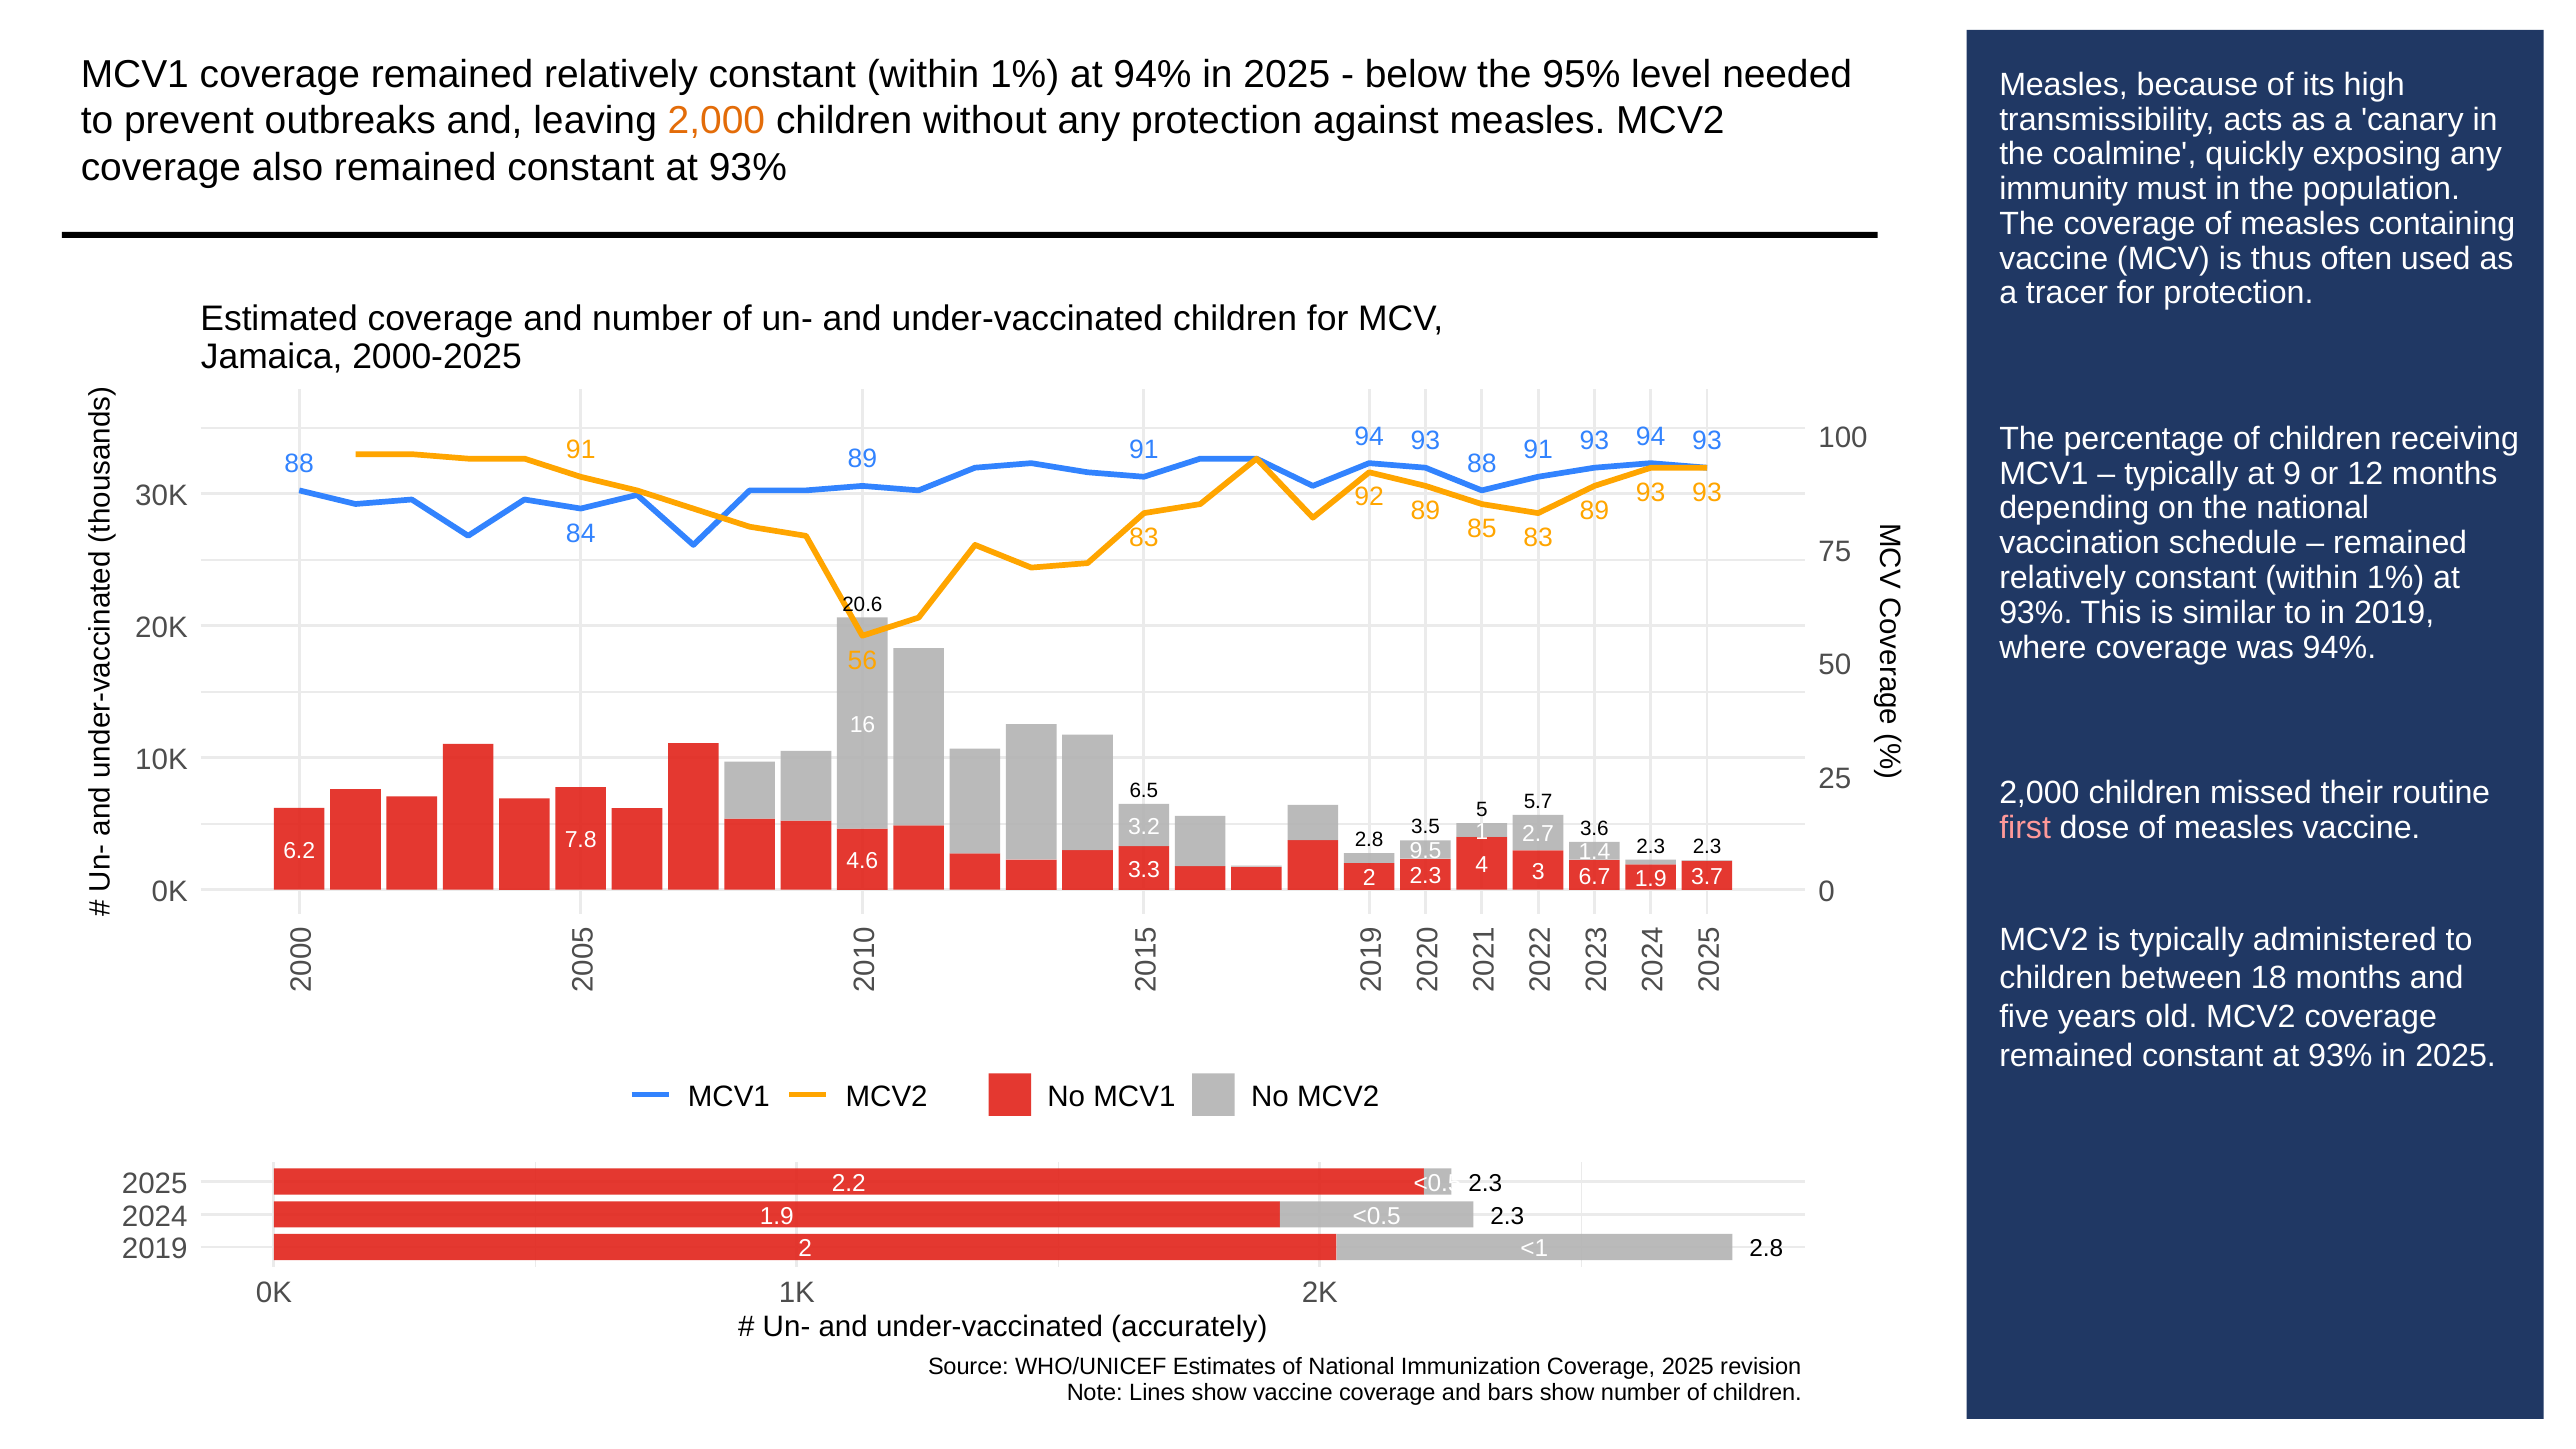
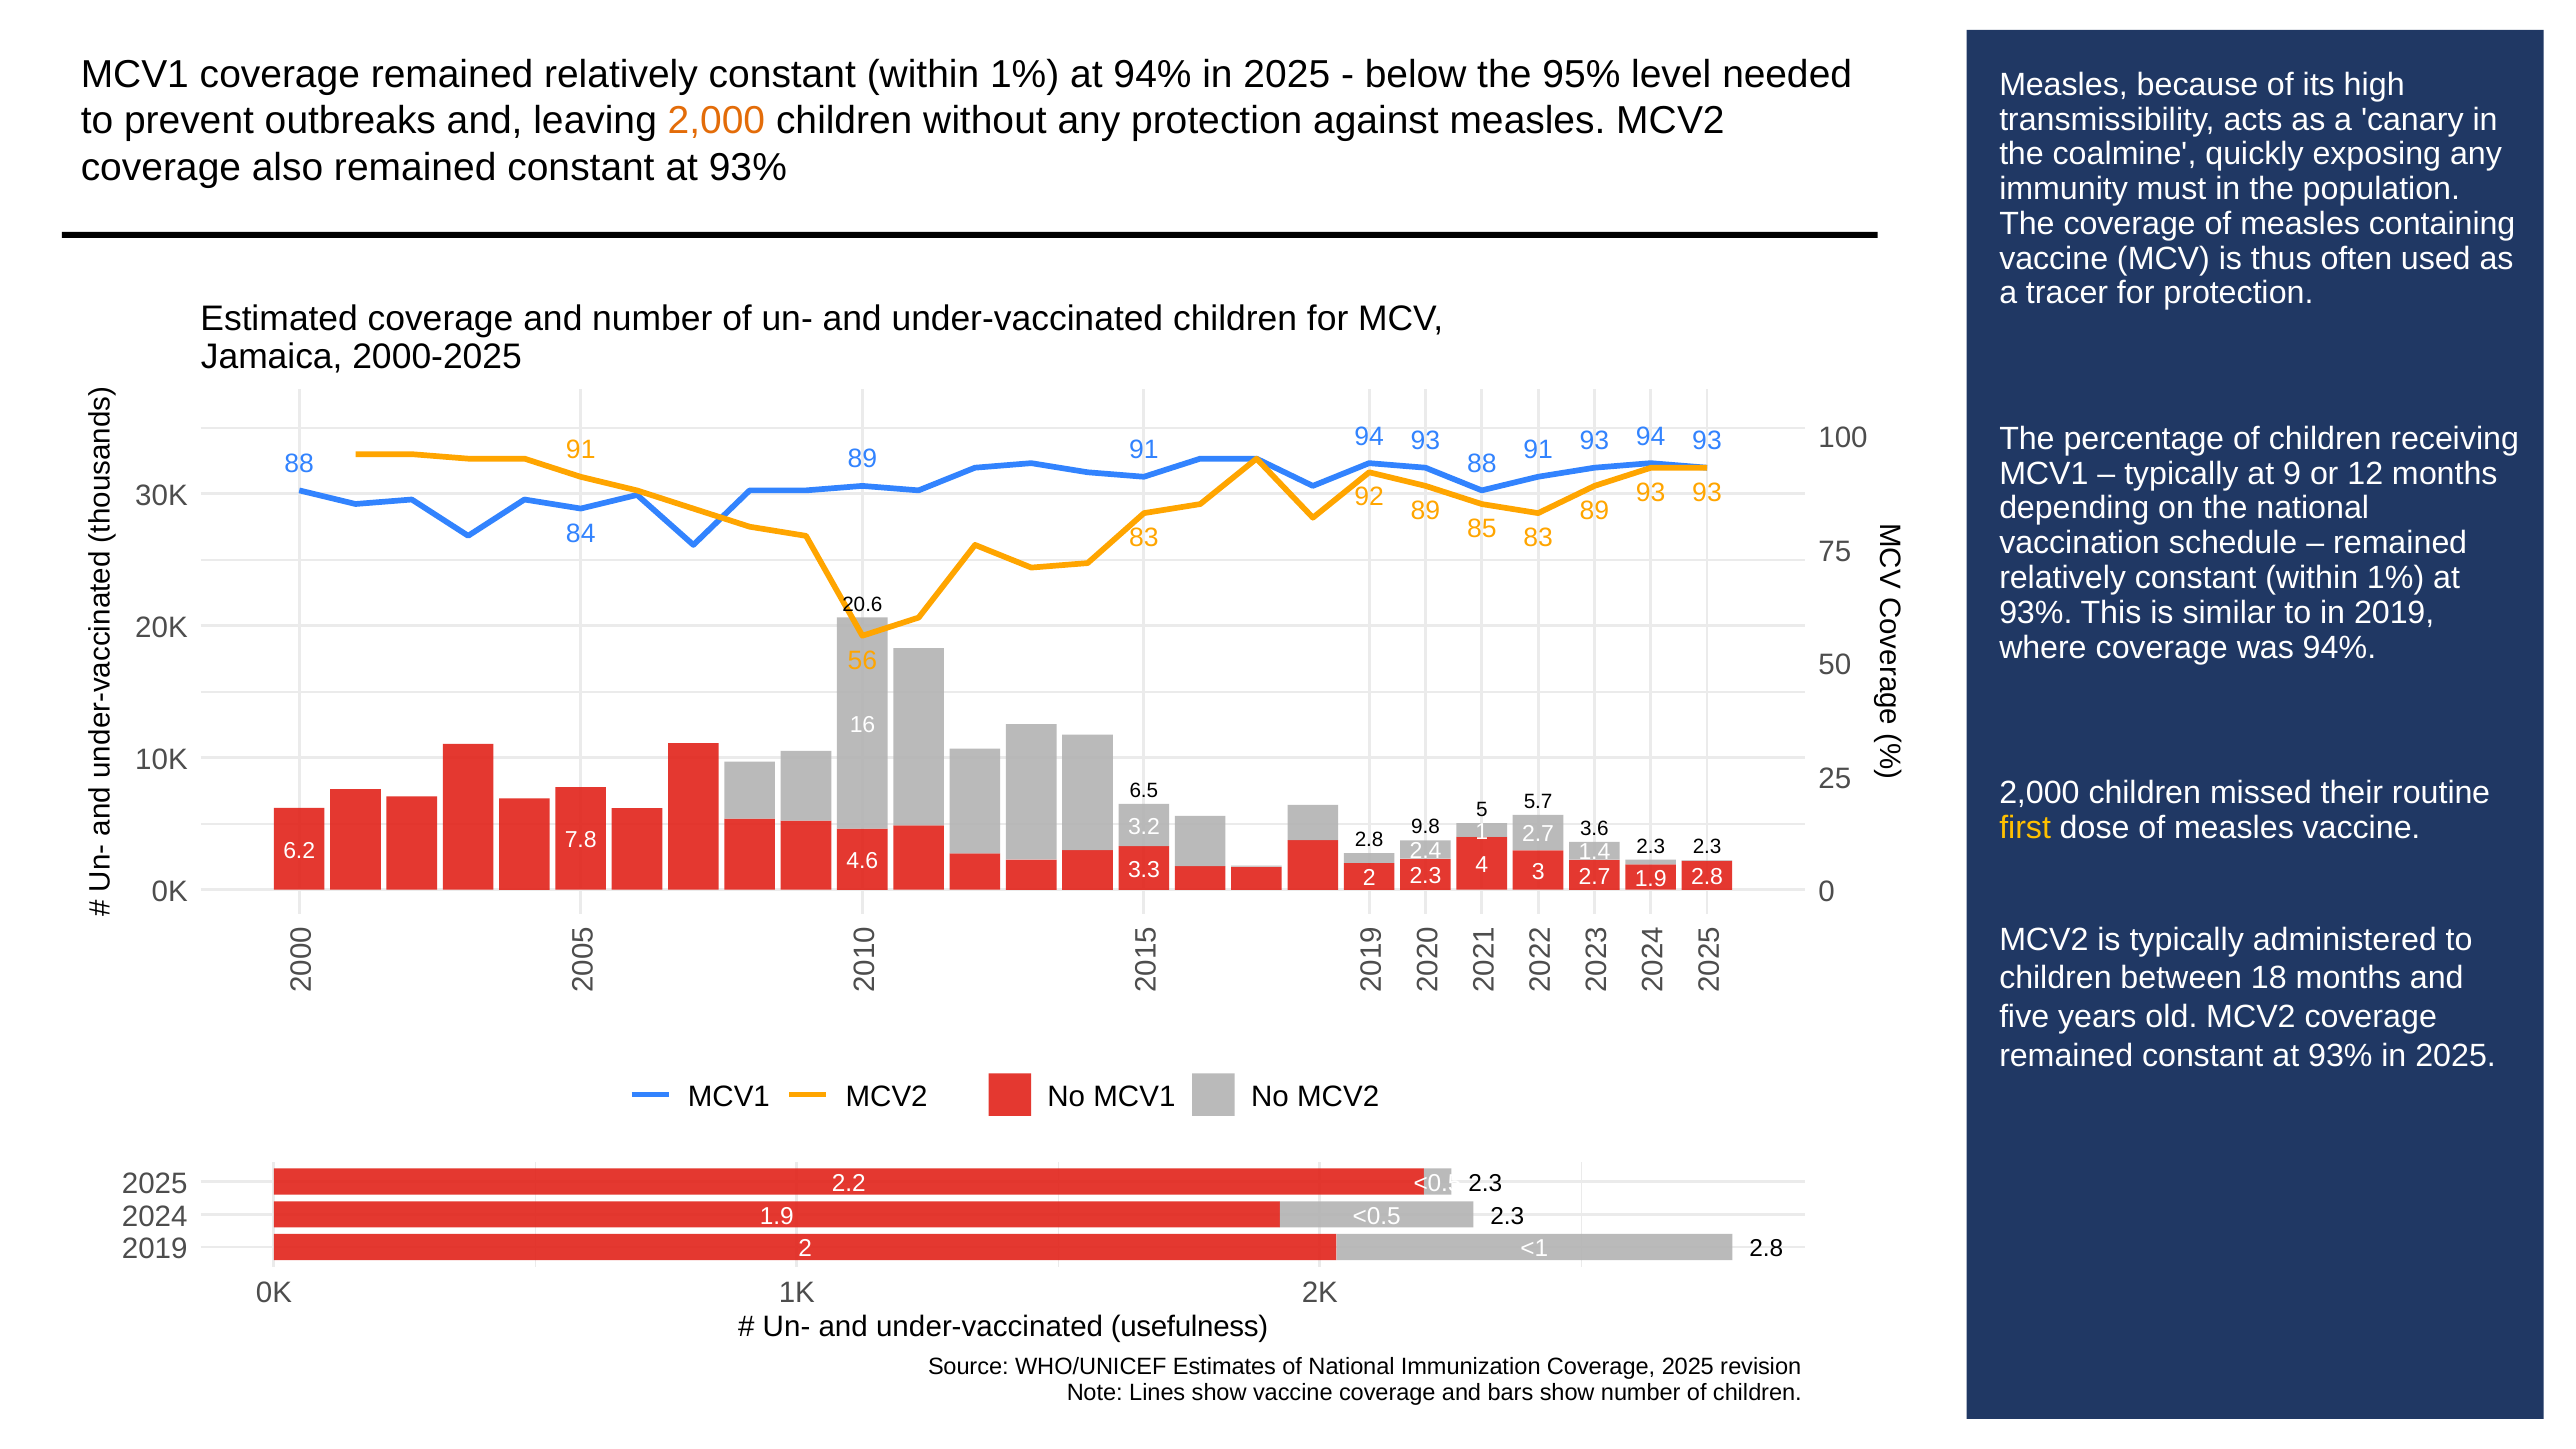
first colour: pink -> yellow
3.5: 3.5 -> 9.8
9.5: 9.5 -> 2.4
3 6.7: 6.7 -> 2.7
1.9 3.7: 3.7 -> 2.8
accurately: accurately -> usefulness
